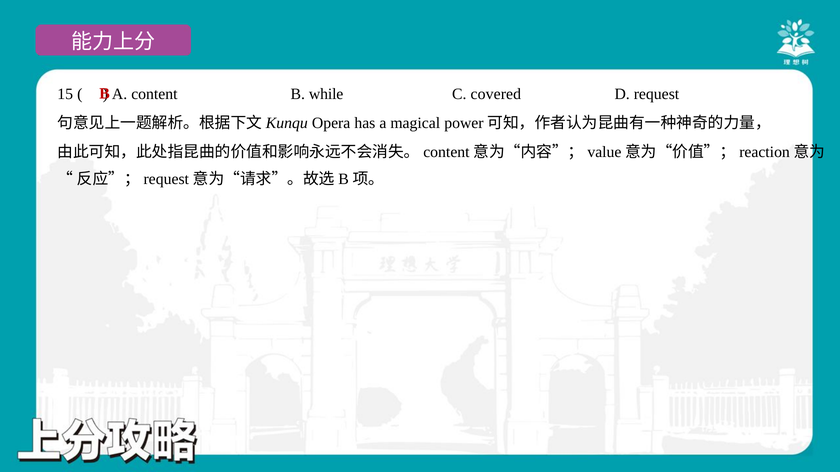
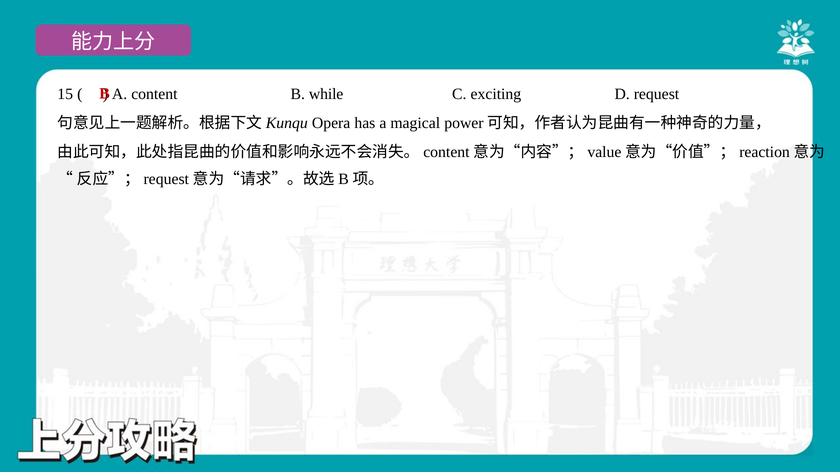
covered: covered -> exciting
